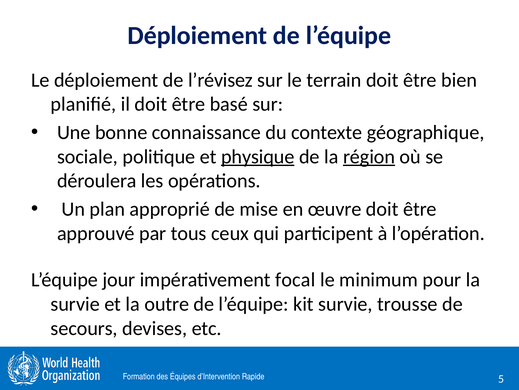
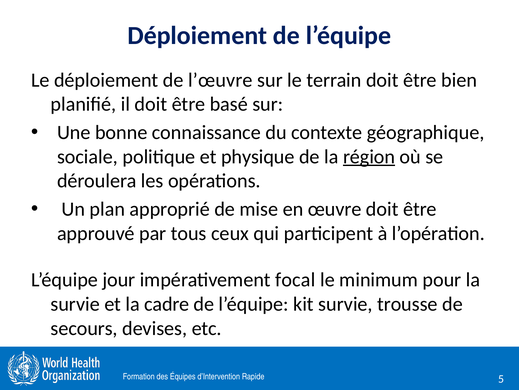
l’révisez: l’révisez -> l’œuvre
physique underline: present -> none
outre: outre -> cadre
